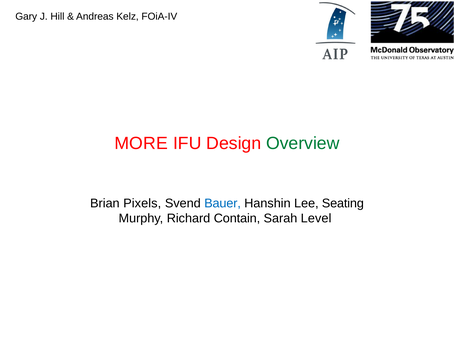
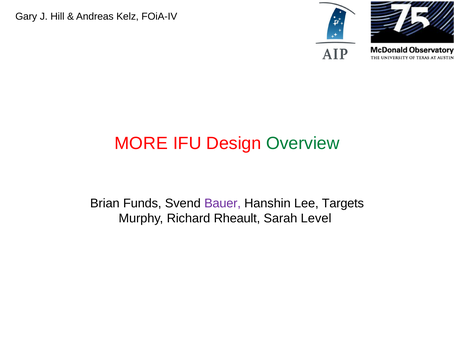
Pixels: Pixels -> Funds
Bauer colour: blue -> purple
Seating: Seating -> Targets
Contain: Contain -> Rheault
